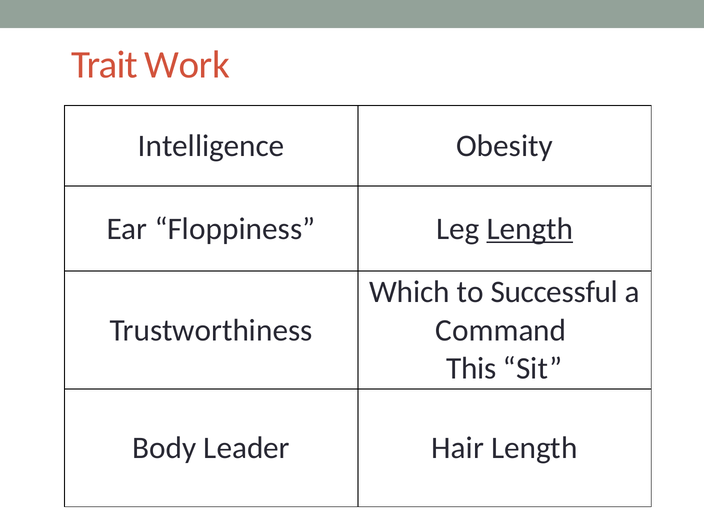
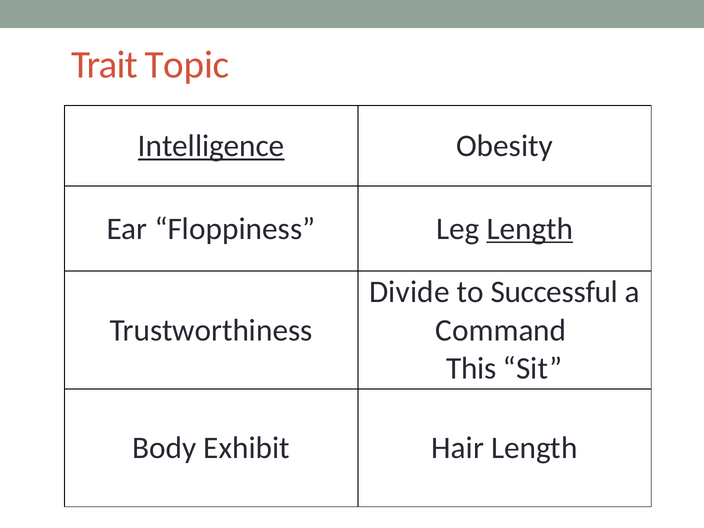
Work: Work -> Topic
Intelligence underline: none -> present
Which: Which -> Divide
Leader: Leader -> Exhibit
